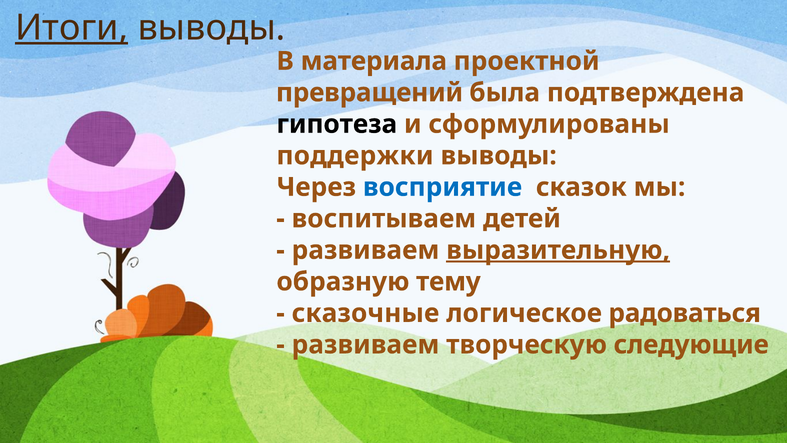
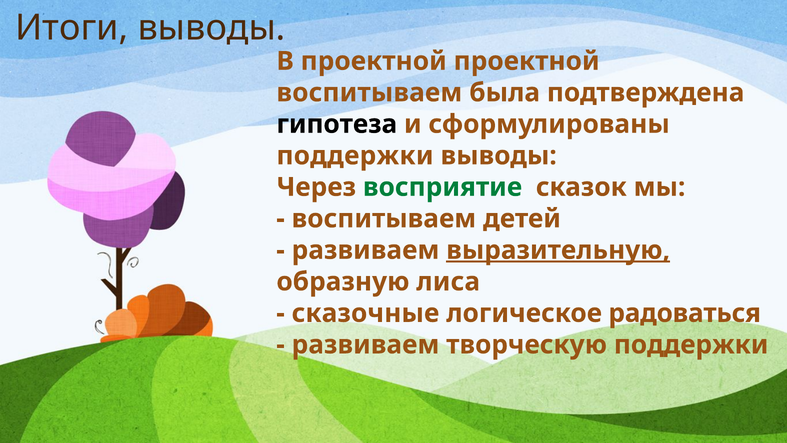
Итоги underline: present -> none
В материала: материала -> проектной
превращений at (370, 93): превращений -> воспитываем
восприятие colour: blue -> green
тему: тему -> лиса
творческую следующие: следующие -> поддержки
